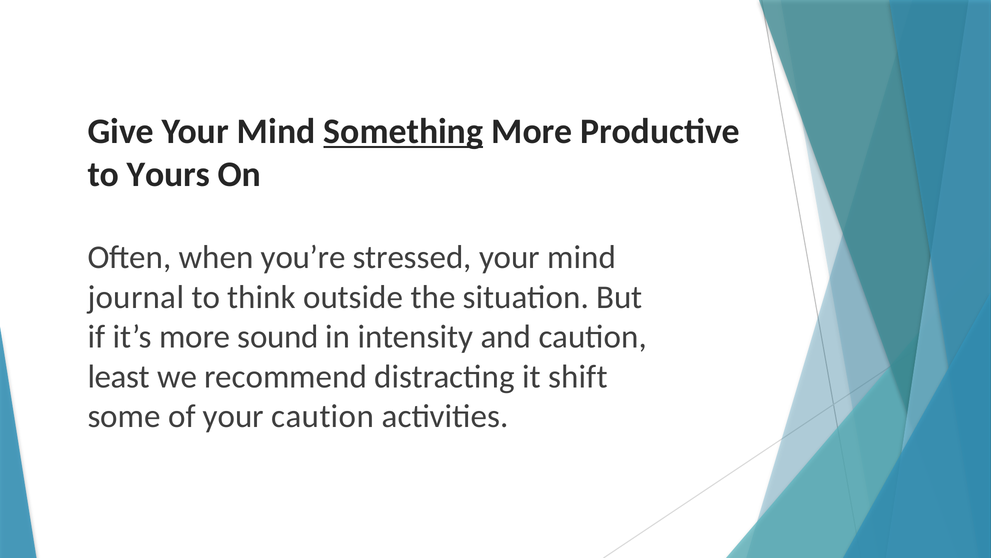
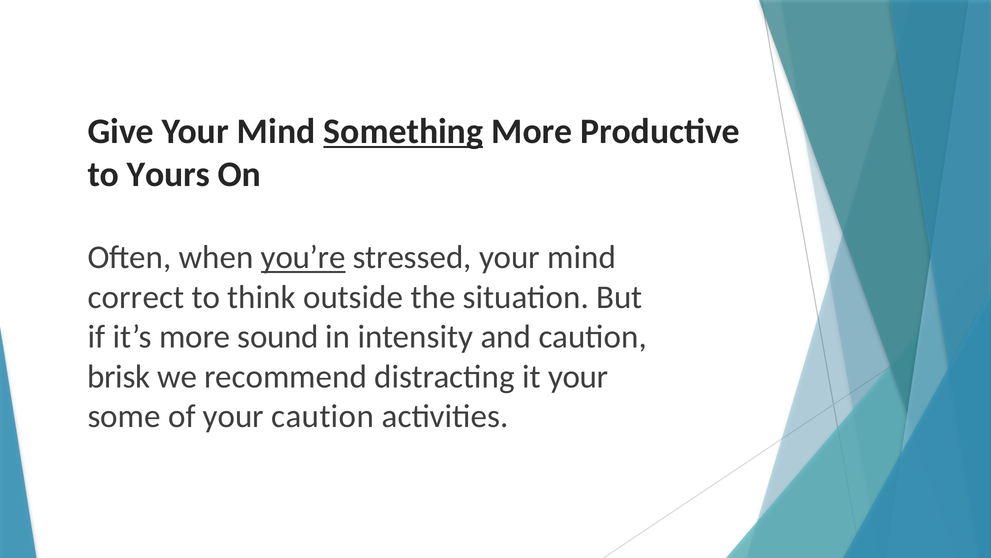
you’re underline: none -> present
journal: journal -> correct
least: least -> brisk
it shift: shift -> your
